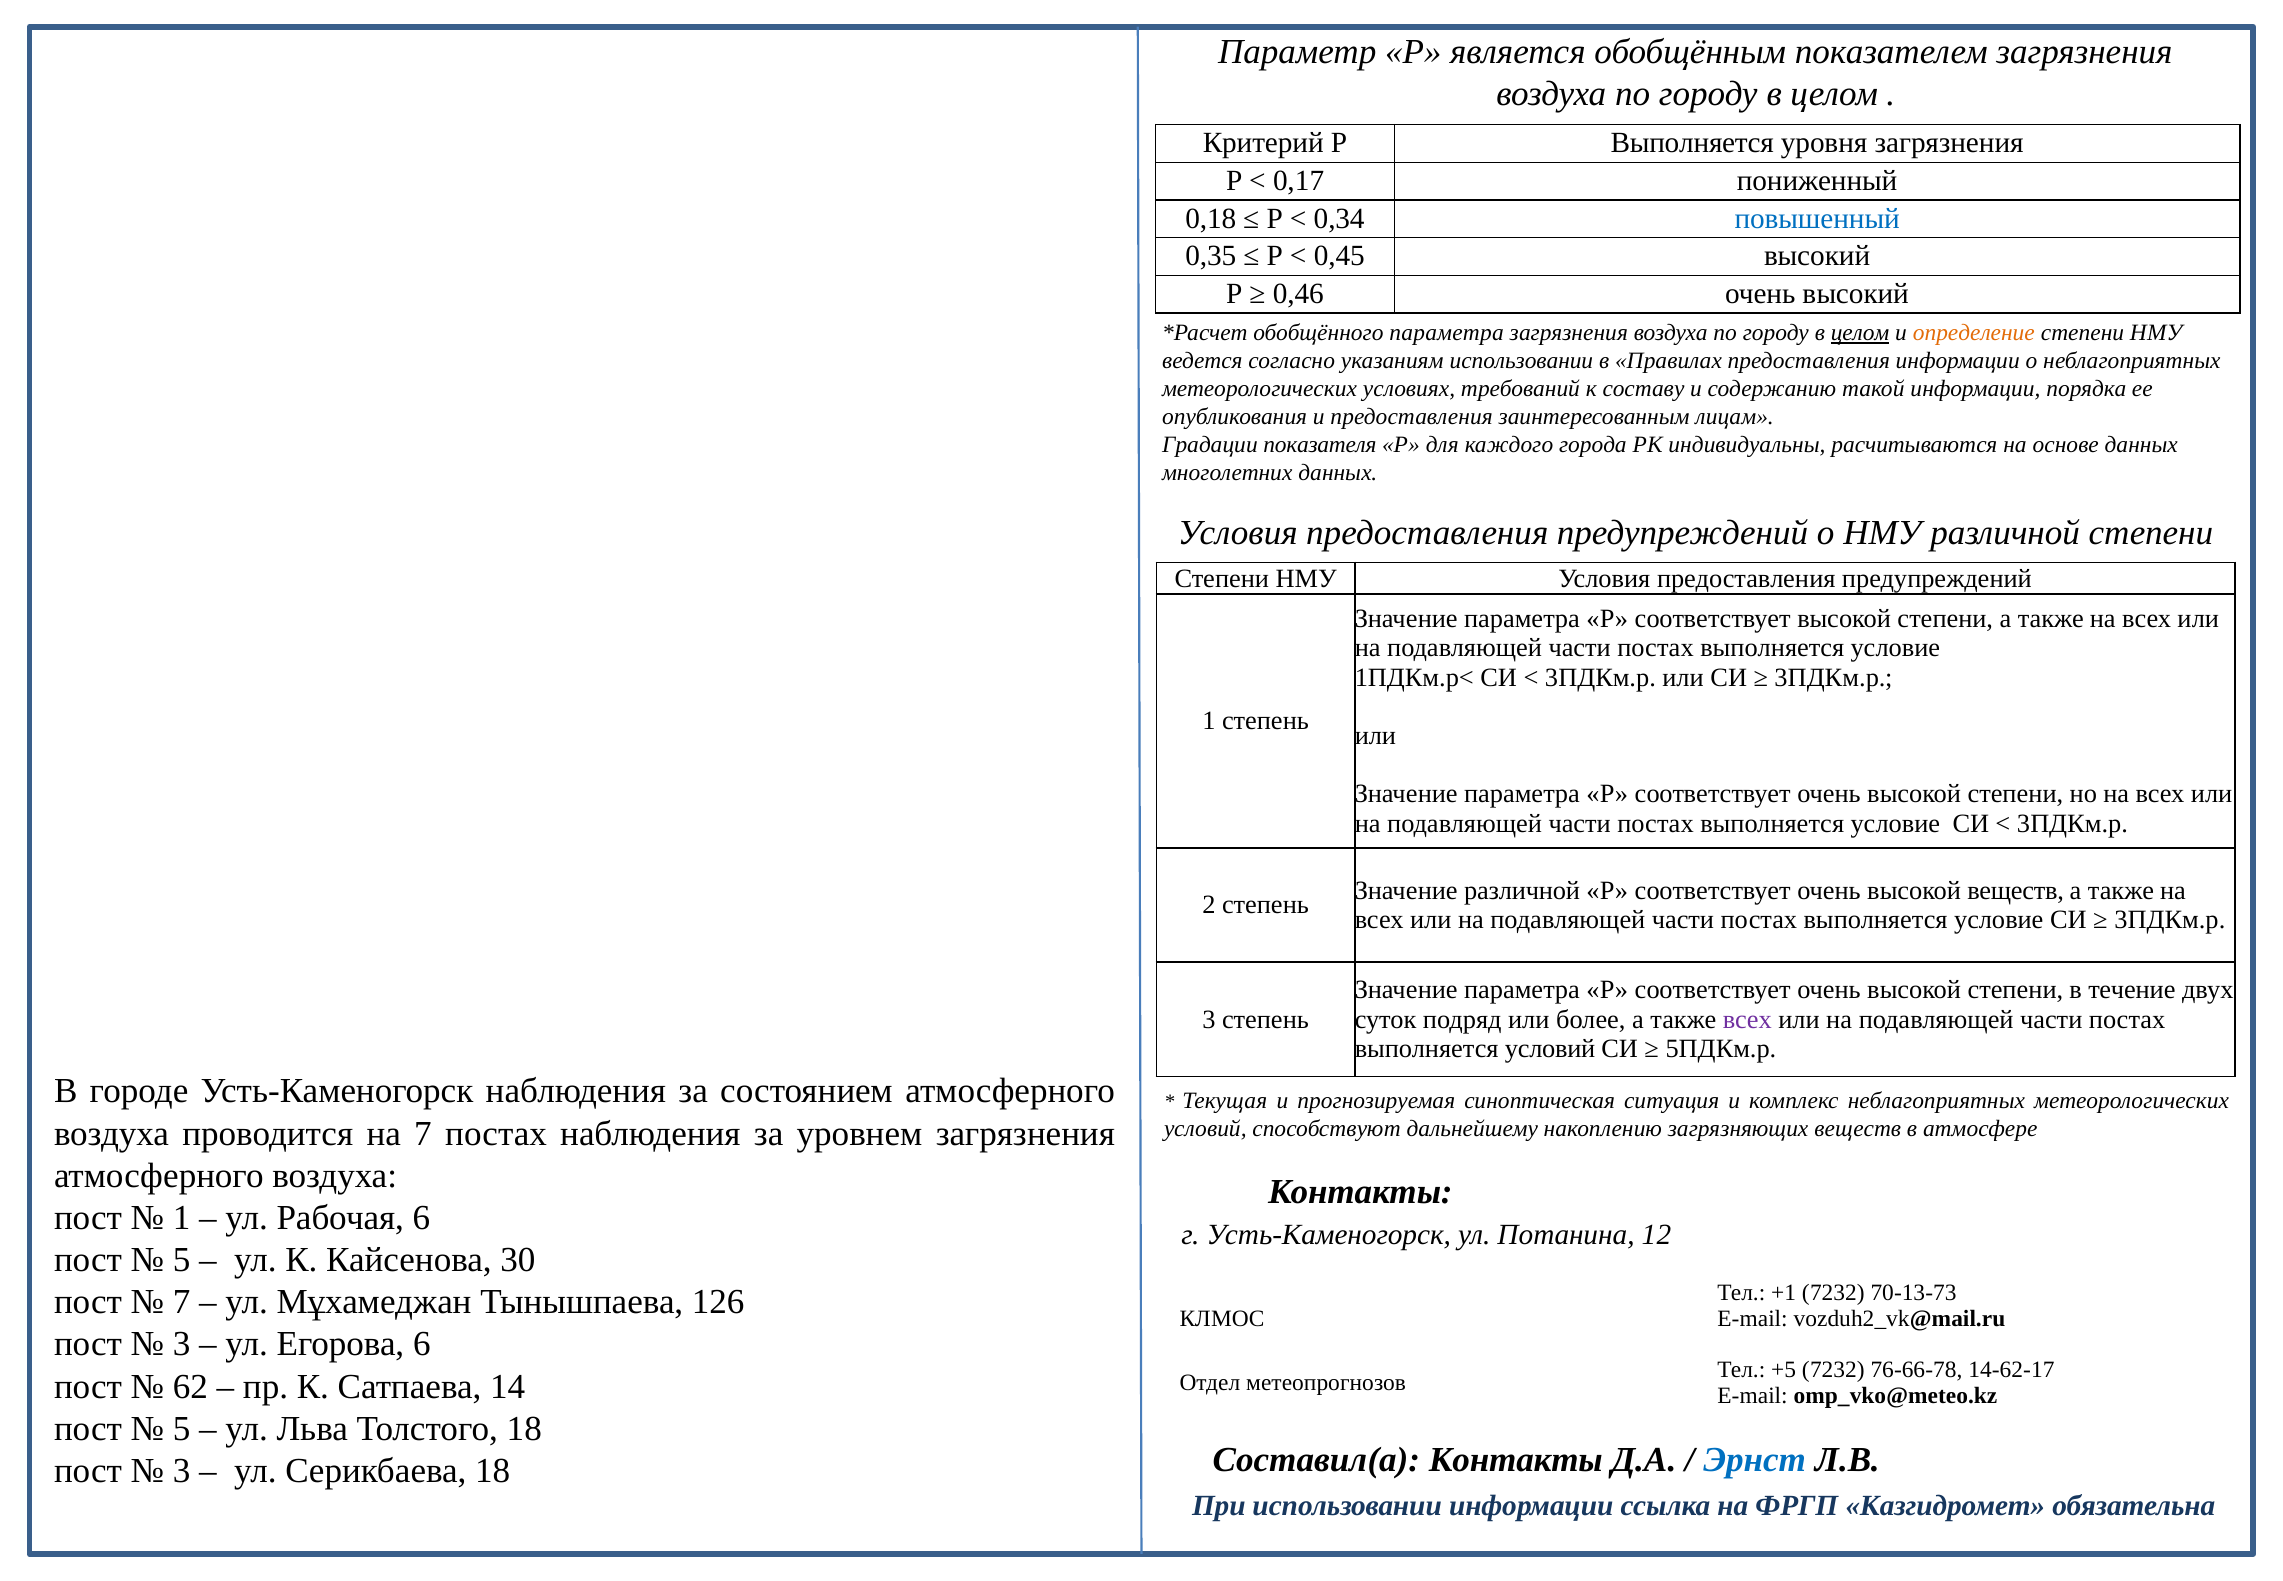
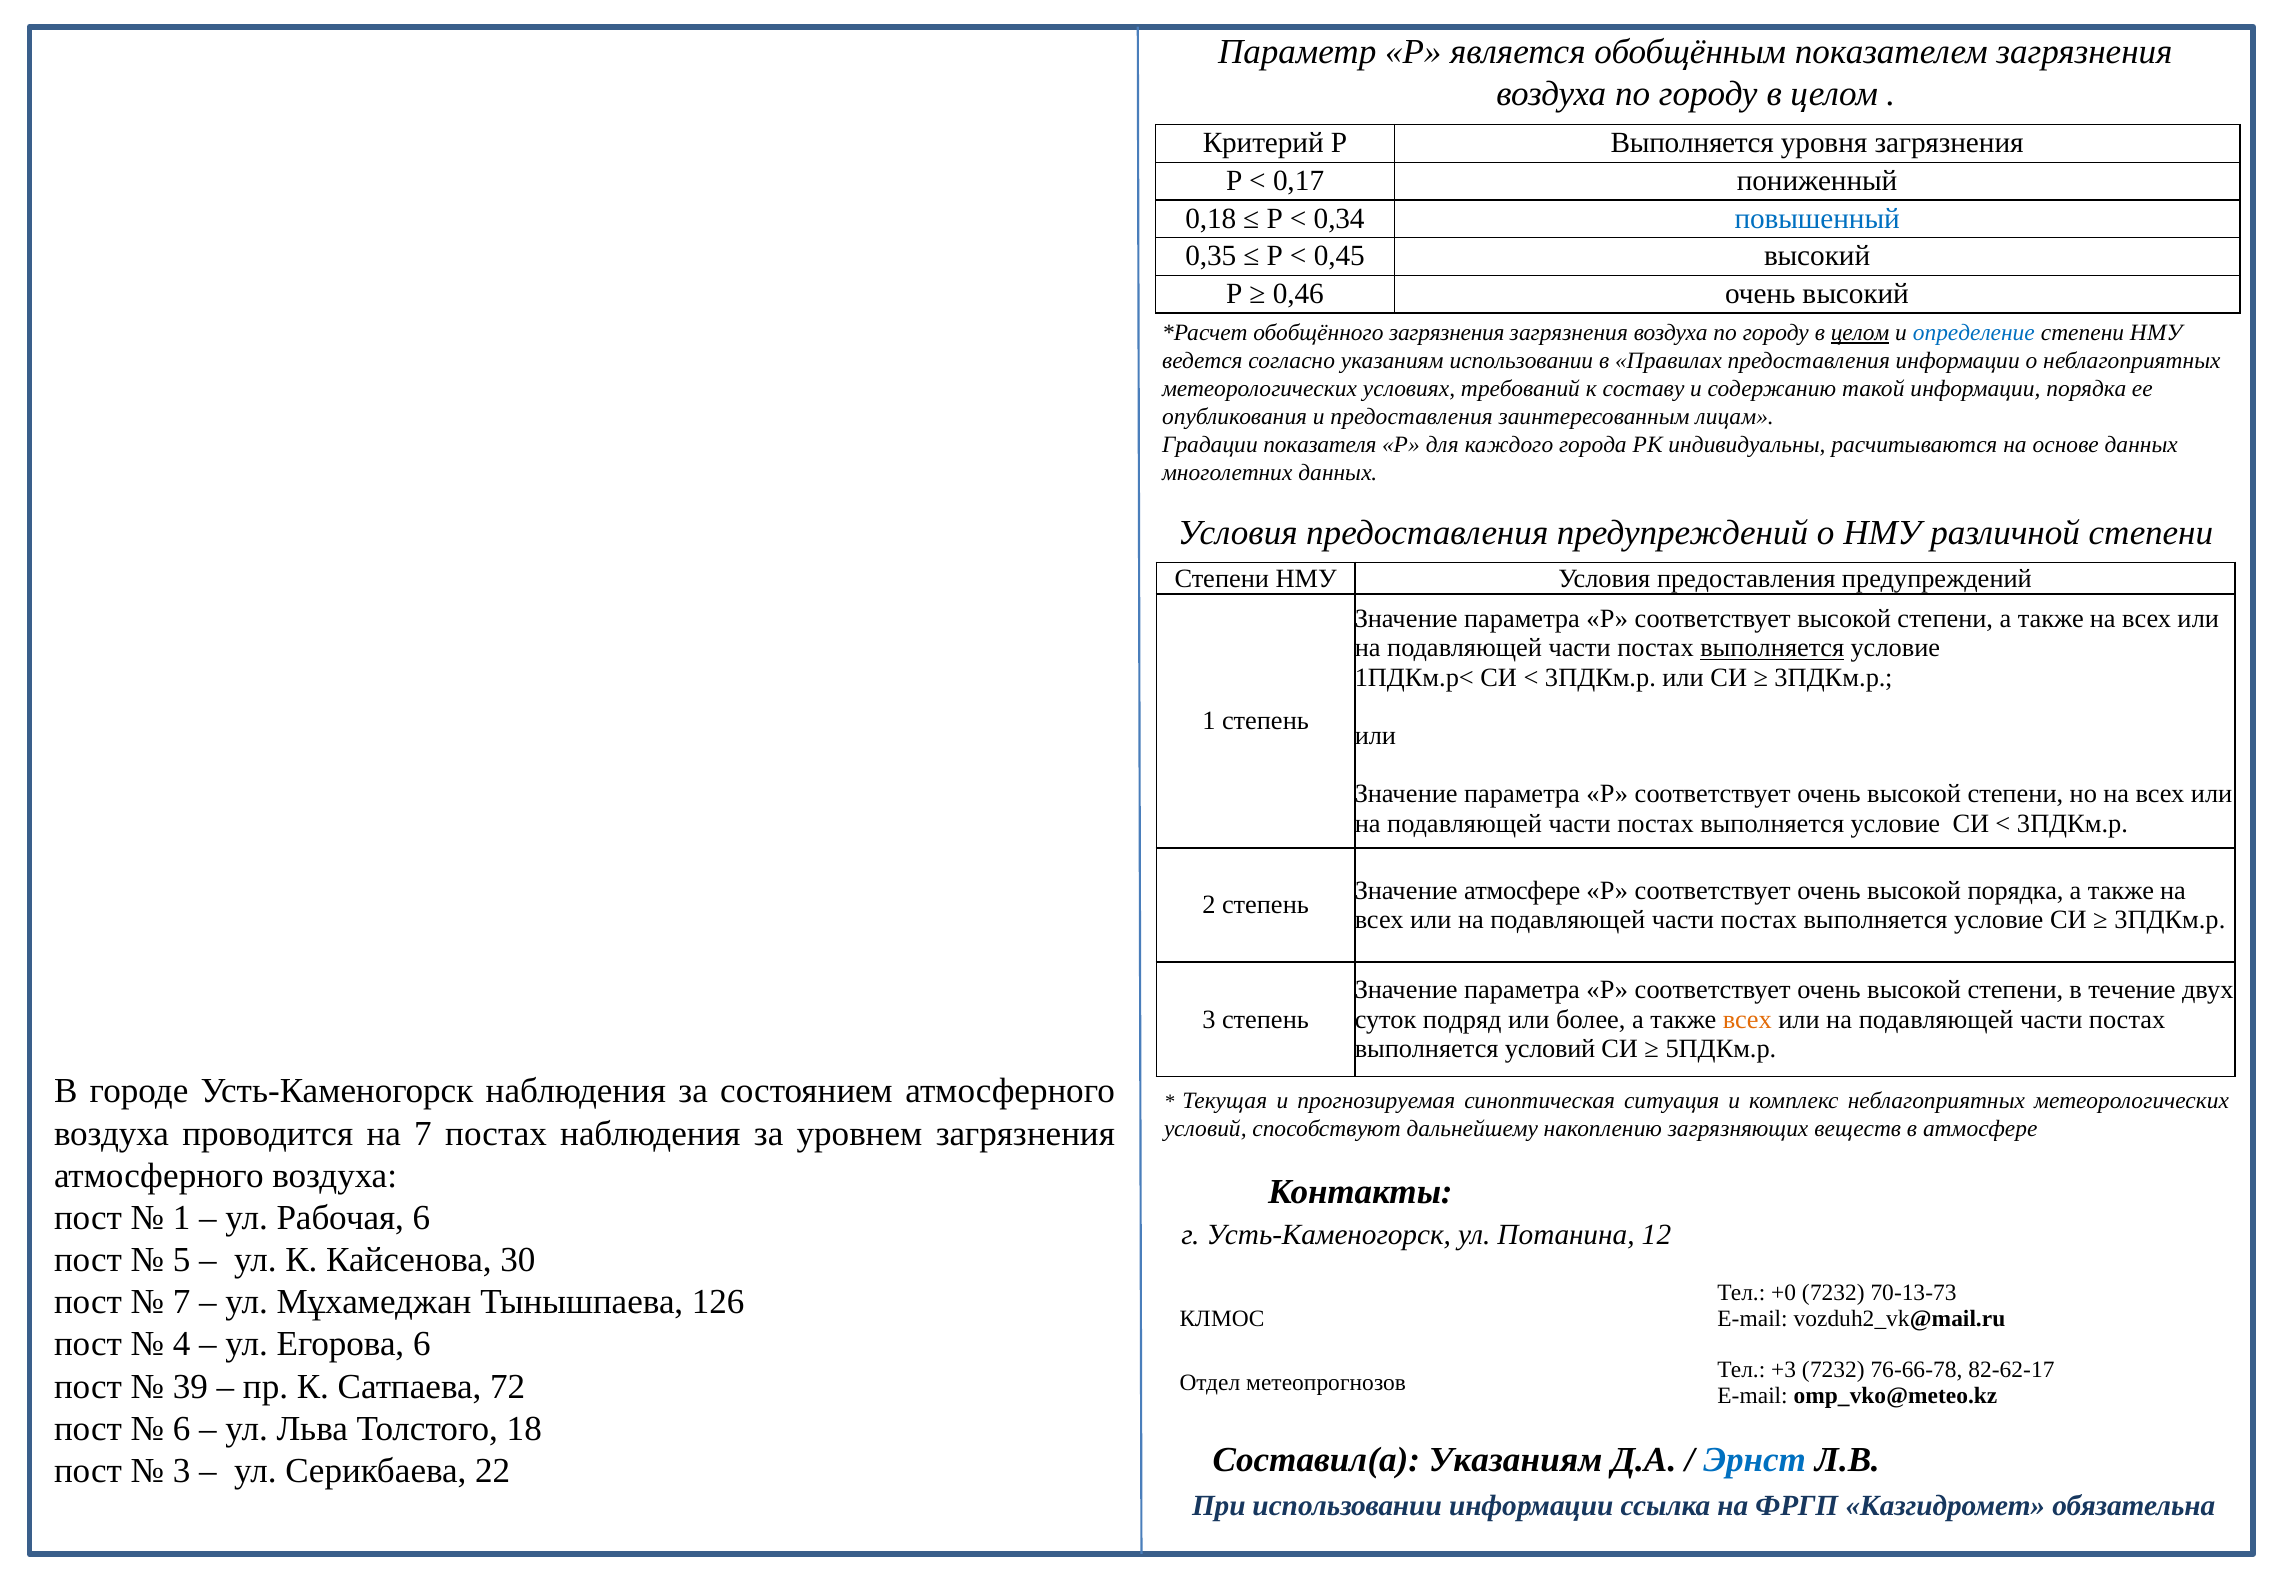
обобщённого параметра: параметра -> загрязнения
определение colour: orange -> blue
выполняется at (1772, 648) underline: none -> present
Значение различной: различной -> атмосфере
высокой веществ: веществ -> порядка
всех at (1747, 1019) colour: purple -> orange
+1: +1 -> +0
3 at (182, 1344): 3 -> 4
+5: +5 -> +3
14-62-17: 14-62-17 -> 82-62-17
62: 62 -> 39
14: 14 -> 72
5 at (182, 1428): 5 -> 6
Составил(а Контакты: Контакты -> Указаниям
Серикбаева 18: 18 -> 22
